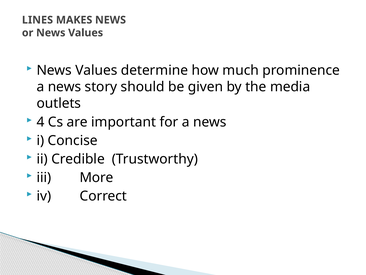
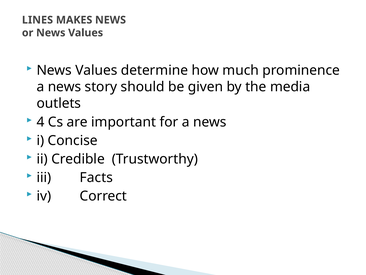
More: More -> Facts
